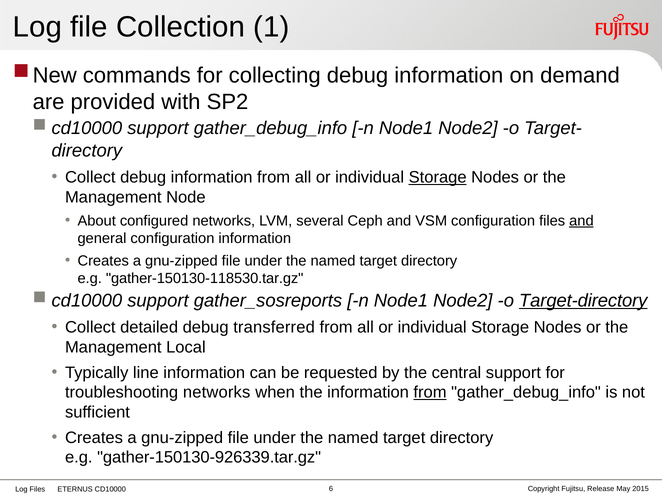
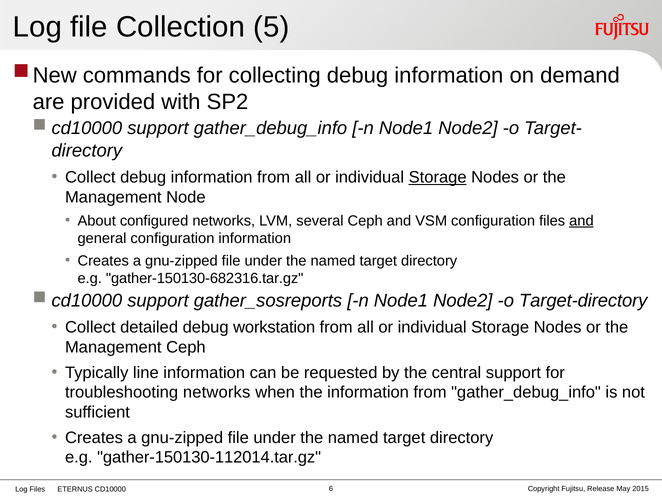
1: 1 -> 5
gather-150130-118530.tar.gz: gather-150130-118530.tar.gz -> gather-150130-682316.tar.gz
Target-directory underline: present -> none
transferred: transferred -> workstation
Management Local: Local -> Ceph
from at (430, 393) underline: present -> none
gather-150130-926339.tar.gz: gather-150130-926339.tar.gz -> gather-150130-112014.tar.gz
